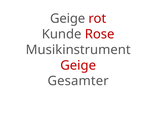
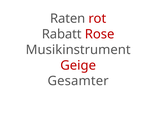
Geige at (68, 19): Geige -> Raten
Kunde: Kunde -> Rabatt
